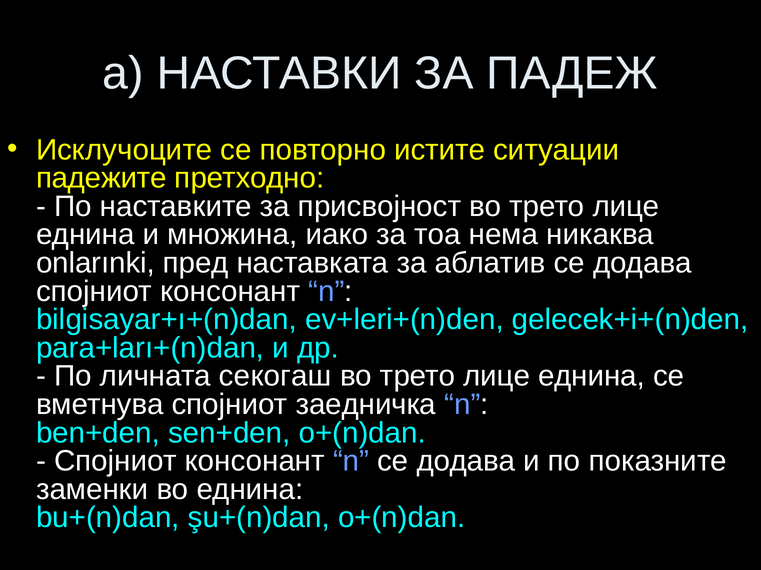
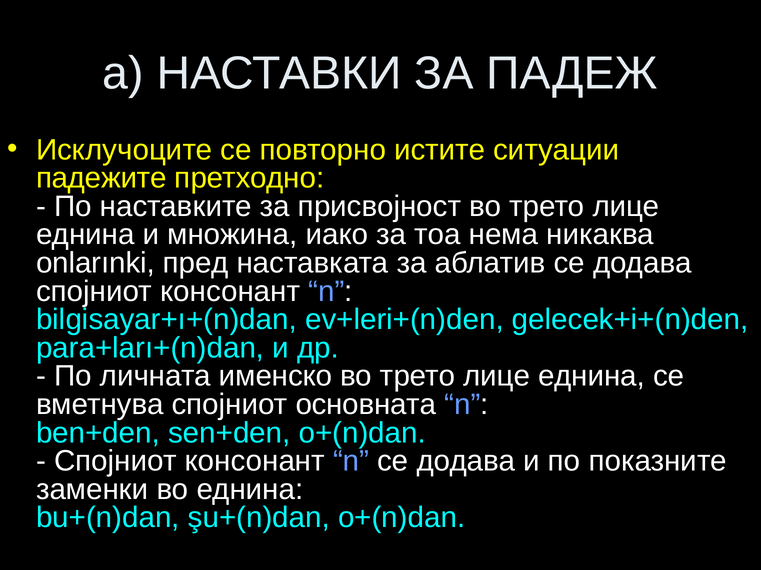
секогаш: секогаш -> именско
заедничка: заедничка -> основната
